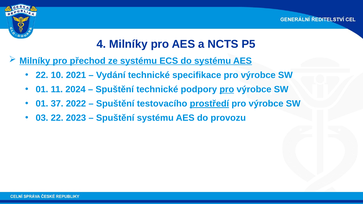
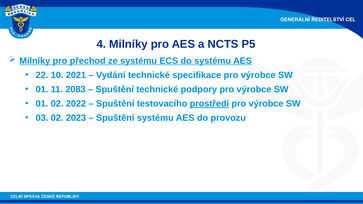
2024: 2024 -> 2083
pro at (227, 90) underline: present -> none
01 37: 37 -> 02
03 22: 22 -> 02
